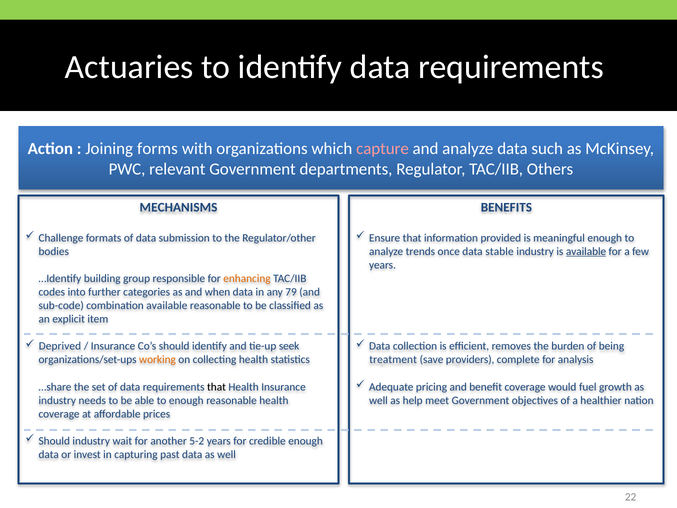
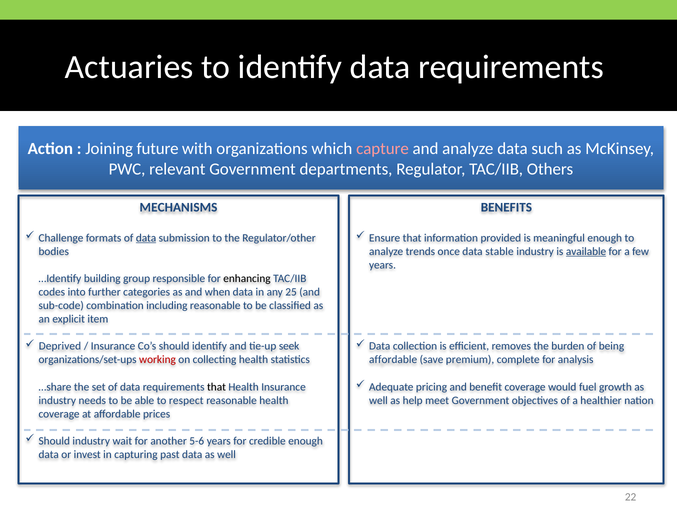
forms: forms -> future
data at (146, 238) underline: none -> present
enhancing colour: orange -> black
79: 79 -> 25
combination available: available -> including
working colour: orange -> red
treatment at (393, 360): treatment -> affordable
providers: providers -> premium
to enough: enough -> respect
5-2: 5-2 -> 5-6
